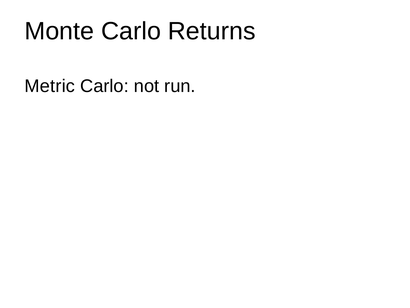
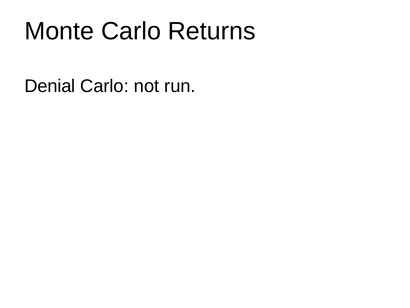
Metric: Metric -> Denial
